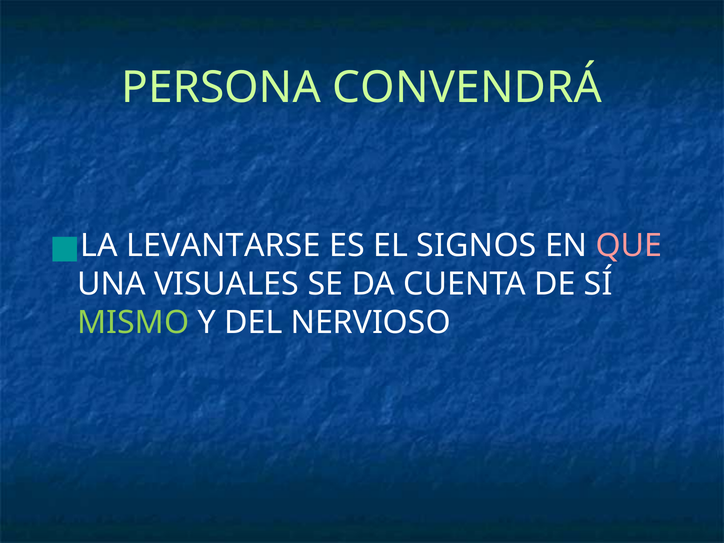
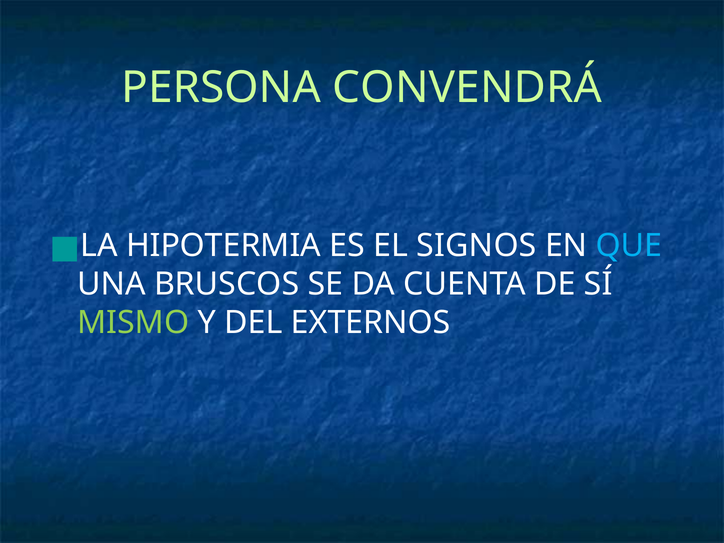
LEVANTARSE: LEVANTARSE -> HIPOTERMIA
QUE colour: pink -> light blue
VISUALES: VISUALES -> BRUSCOS
NERVIOSO: NERVIOSO -> EXTERNOS
